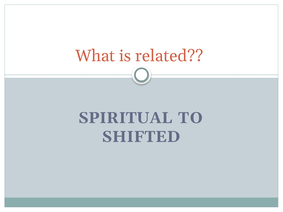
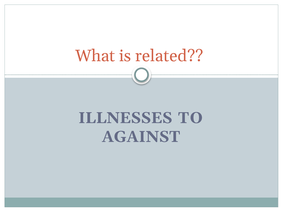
SPIRITUAL: SPIRITUAL -> ILLNESSES
SHIFTED: SHIFTED -> AGAINST
